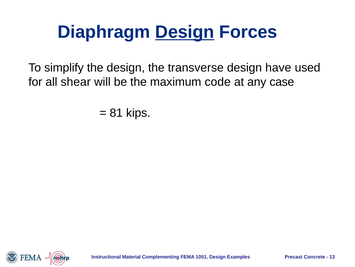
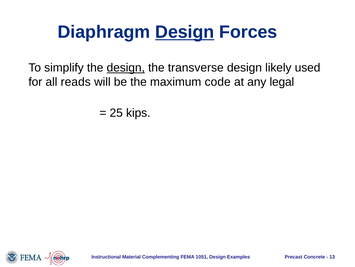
design at (126, 68) underline: none -> present
have: have -> likely
shear: shear -> reads
case: case -> legal
81: 81 -> 25
